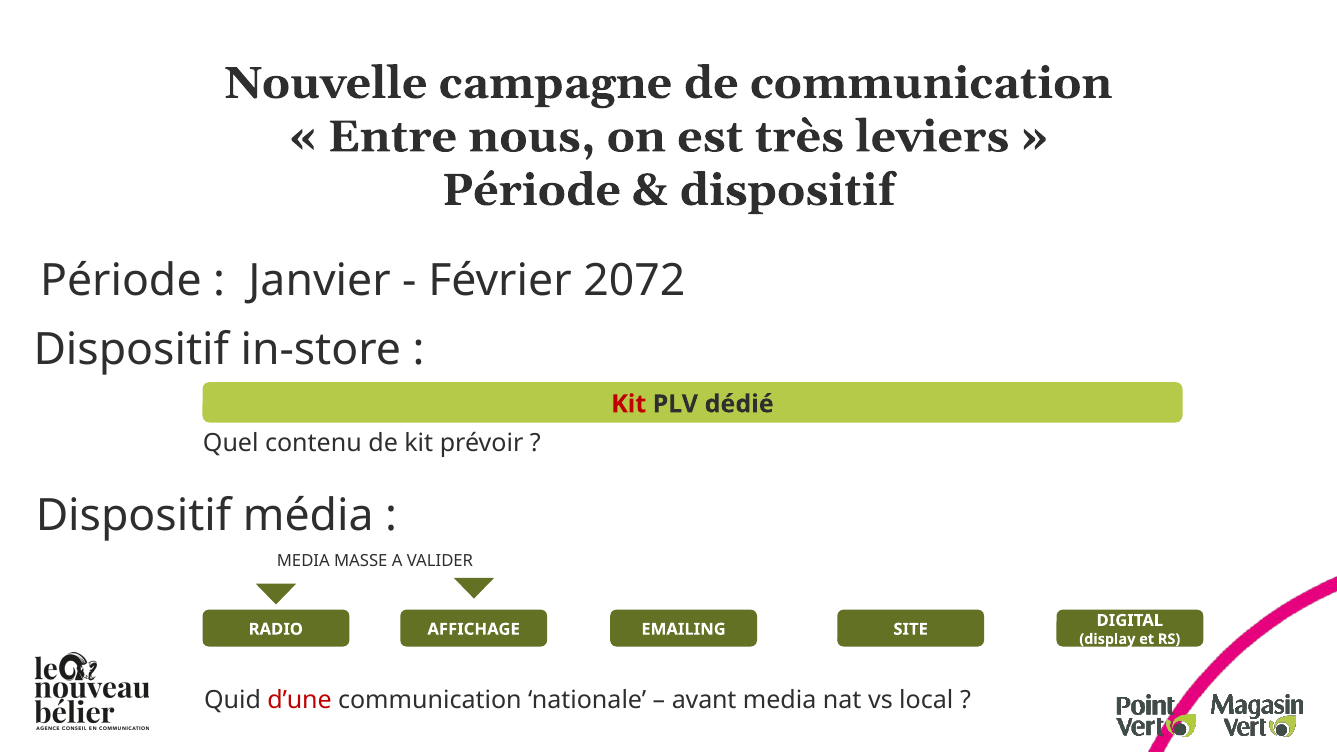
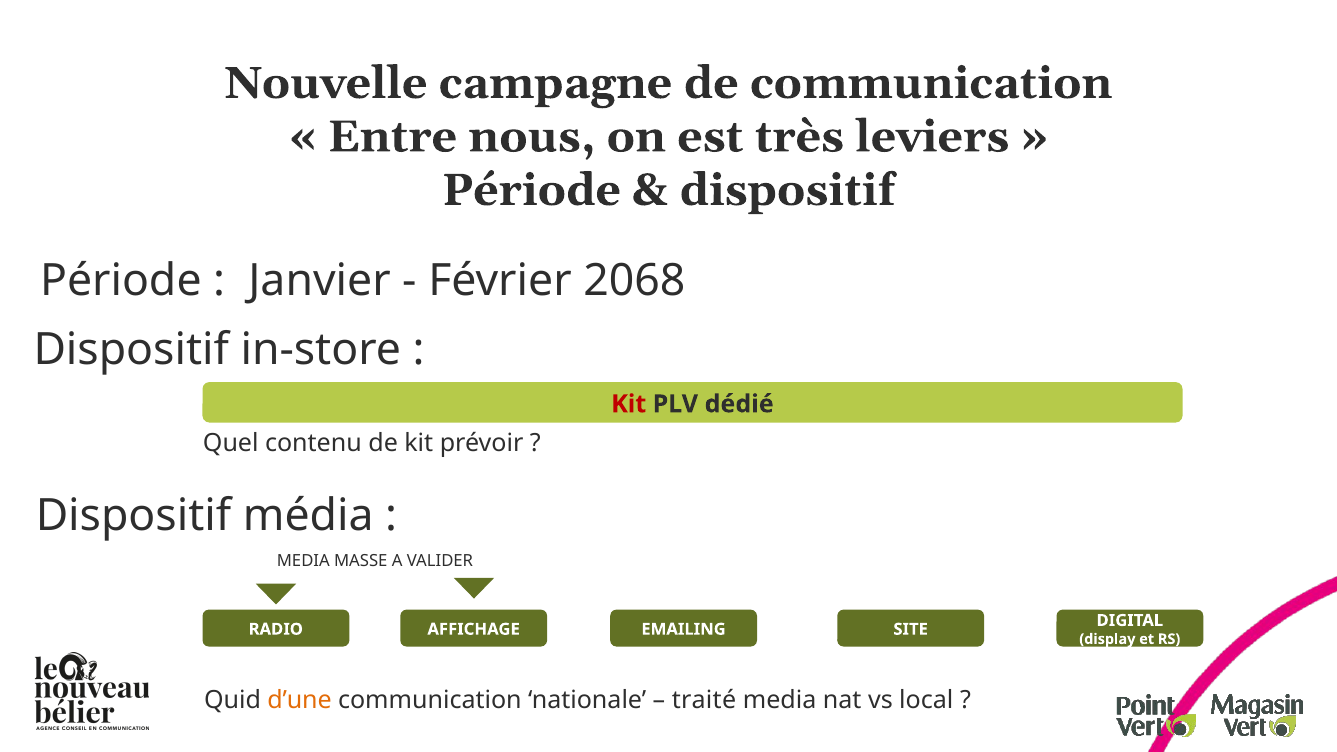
2072: 2072 -> 2068
d’une colour: red -> orange
avant: avant -> traité
